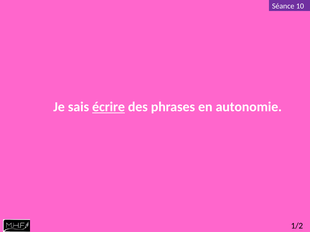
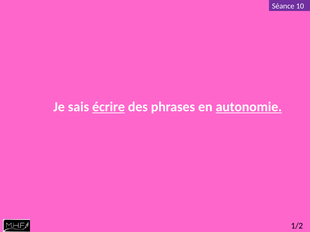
autonomie underline: none -> present
